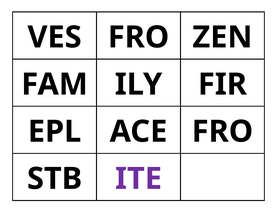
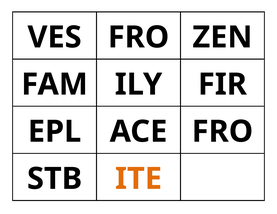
ITE colour: purple -> orange
